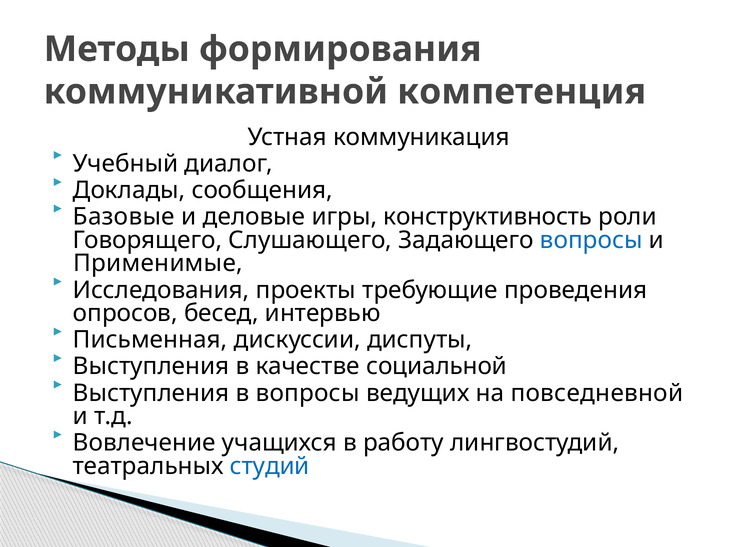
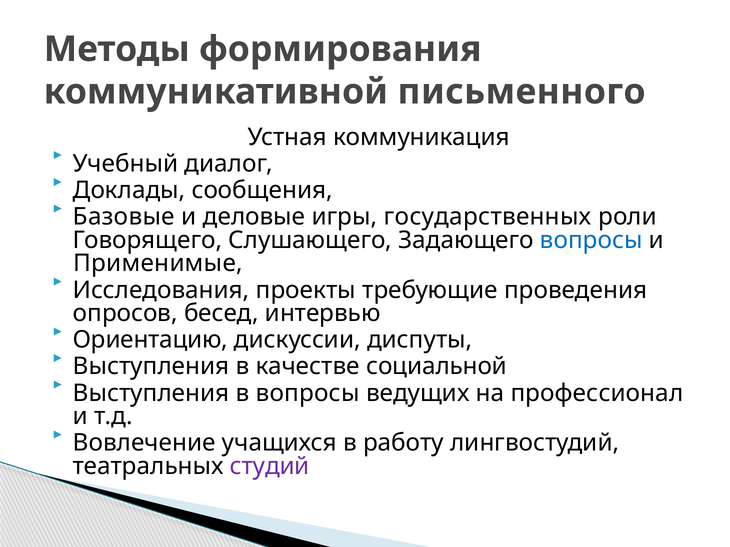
компетенция: компетенция -> письменного
конструктивность: конструктивность -> государственных
Письменная: Письменная -> Ориентацию
повседневной: повседневной -> профессионал
студий colour: blue -> purple
